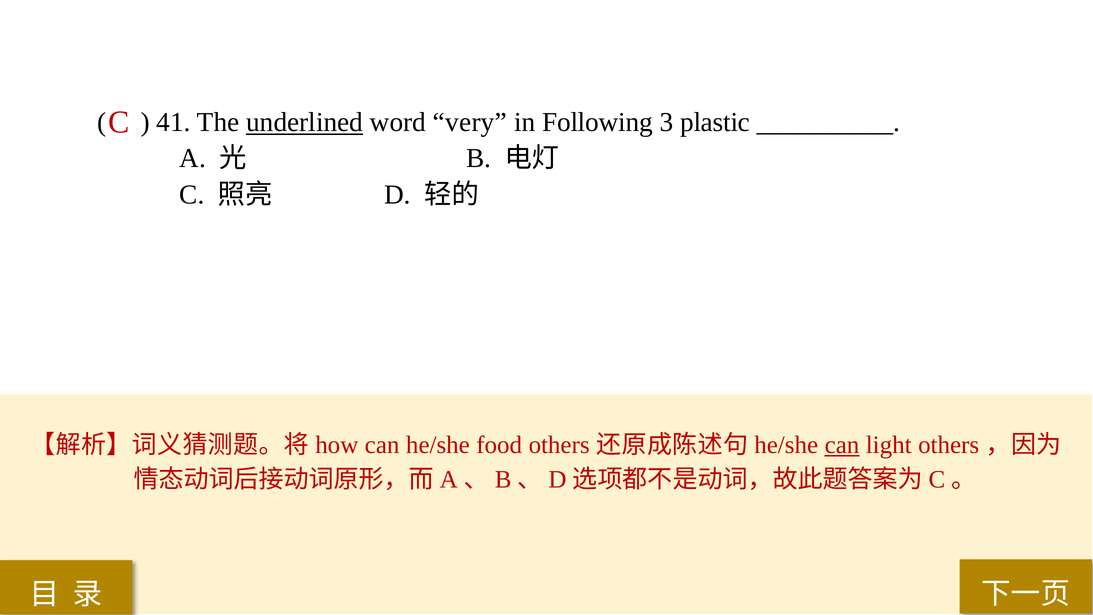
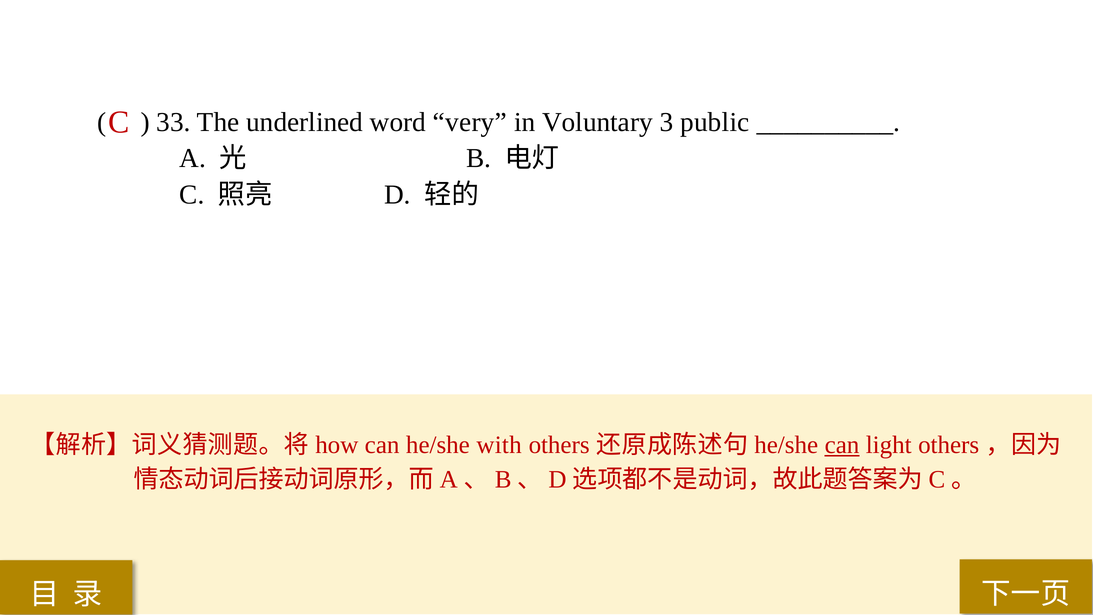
41: 41 -> 33
underlined underline: present -> none
Following: Following -> Voluntary
plastic: plastic -> public
food: food -> with
